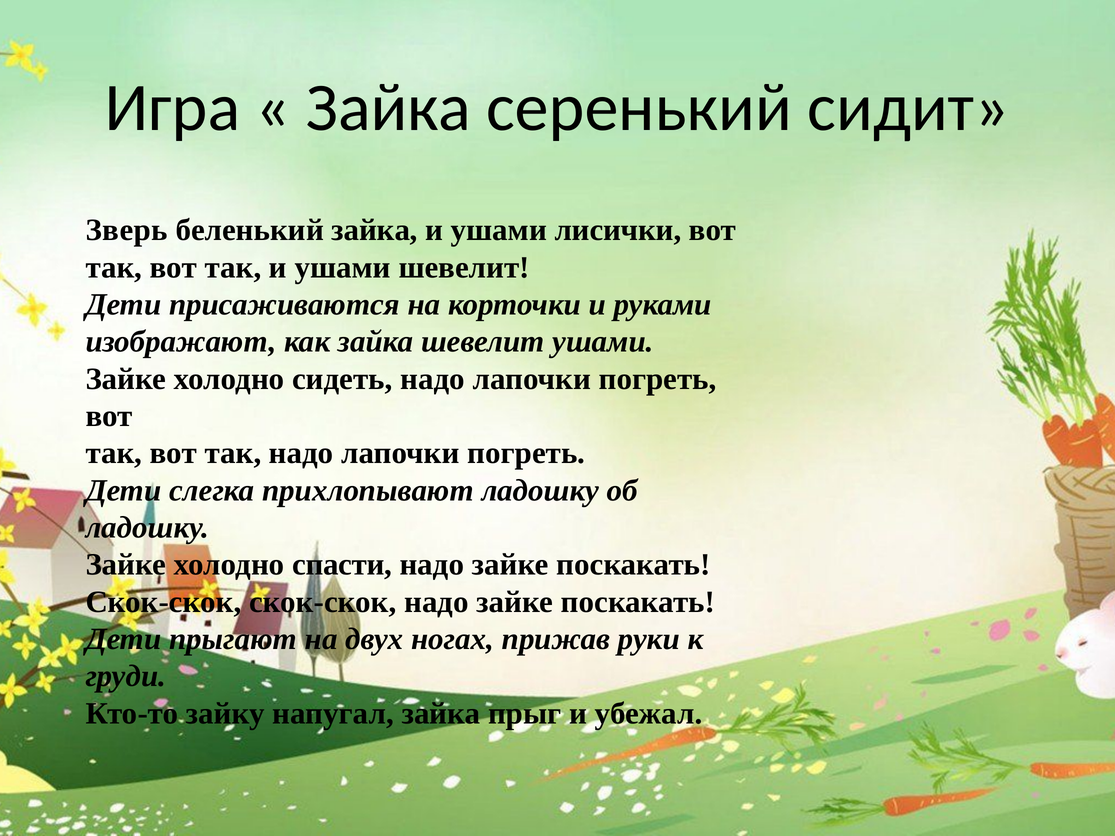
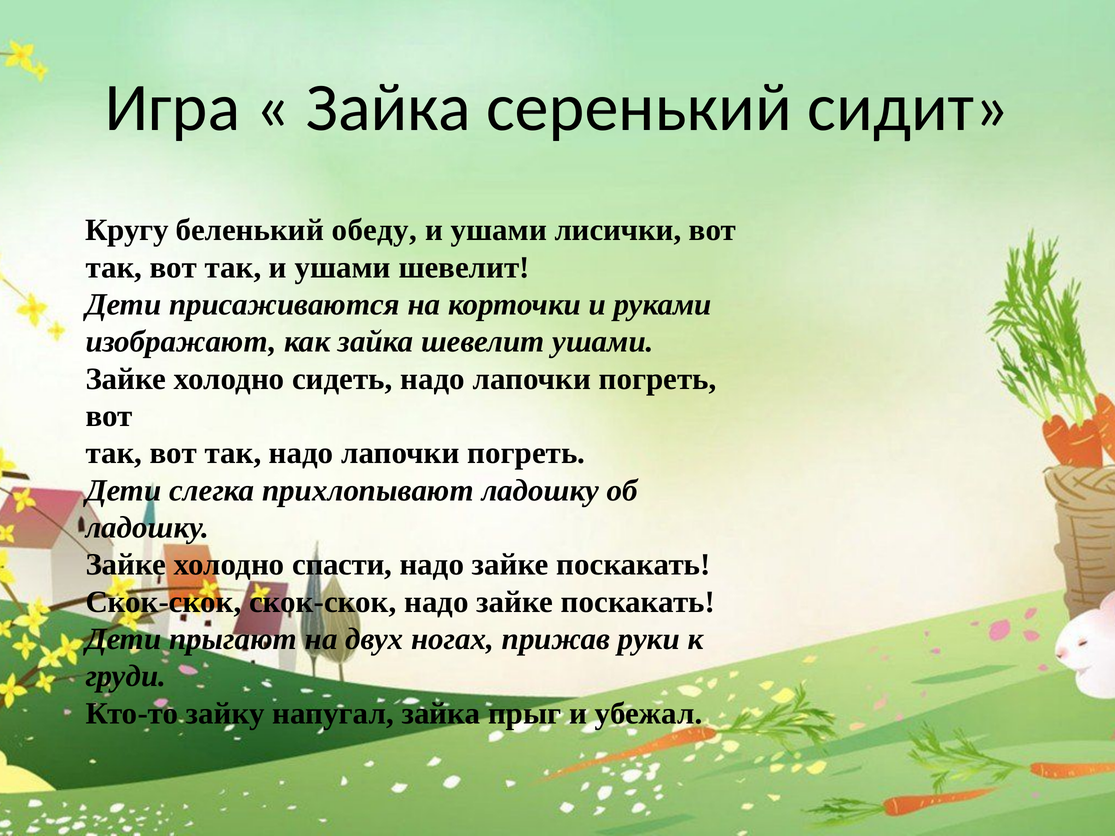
Зверь: Зверь -> Кругу
беленький зайка: зайка -> обеду
